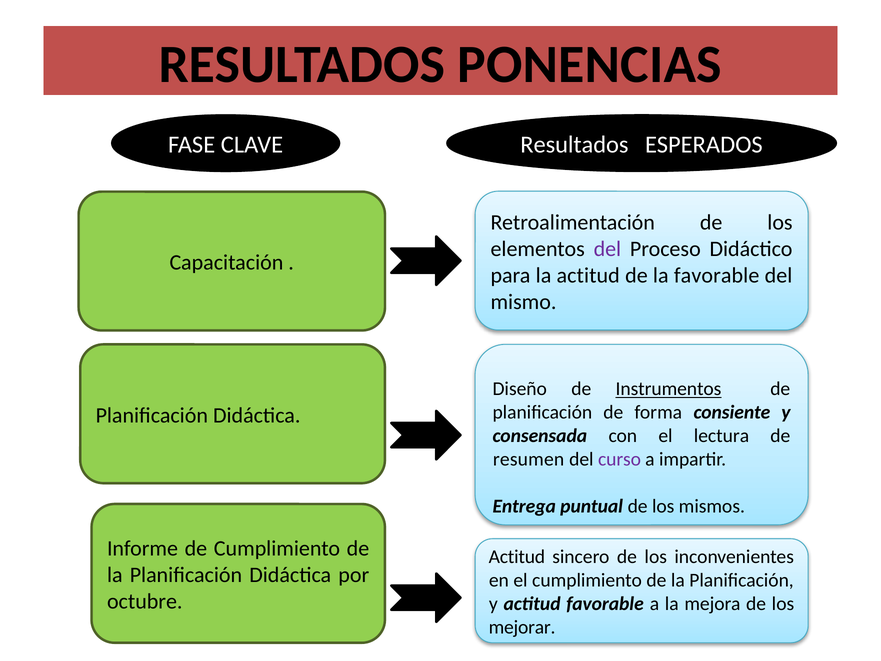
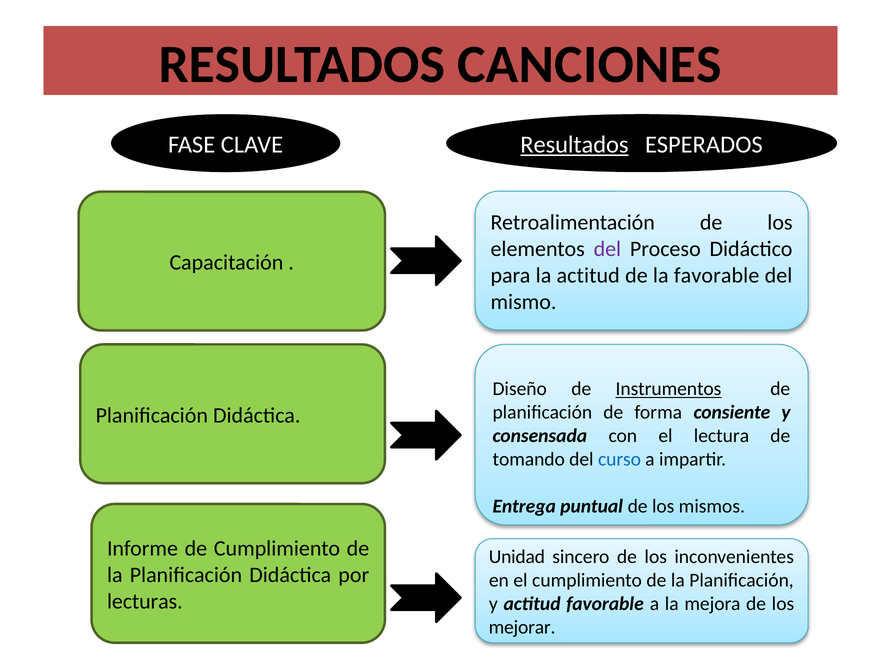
PONENCIAS: PONENCIAS -> CANCIONES
Resultados at (574, 145) underline: none -> present
resumen: resumen -> tomando
curso colour: purple -> blue
Actitud at (517, 557): Actitud -> Unidad
octubre: octubre -> lecturas
